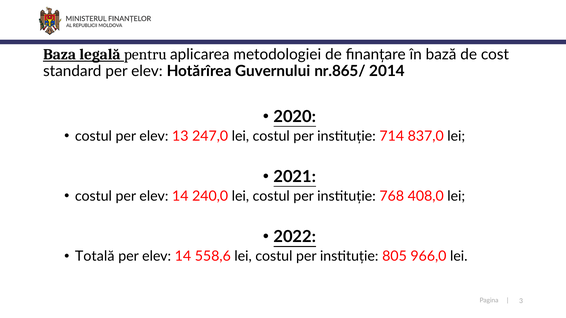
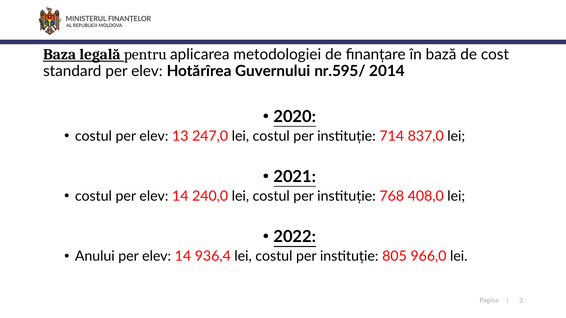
nr.865/: nr.865/ -> nr.595/
Totală: Totală -> Anului
558,6: 558,6 -> 936,4
